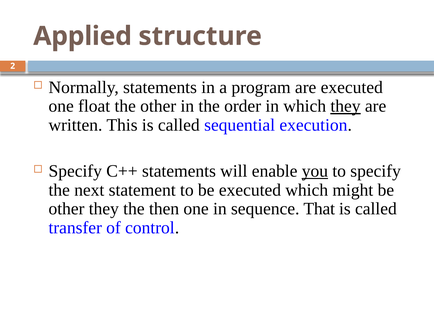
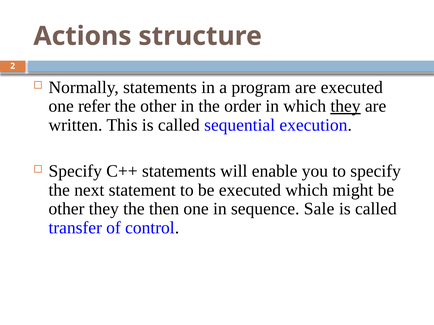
Applied: Applied -> Actions
float: float -> refer
you underline: present -> none
That: That -> Sale
